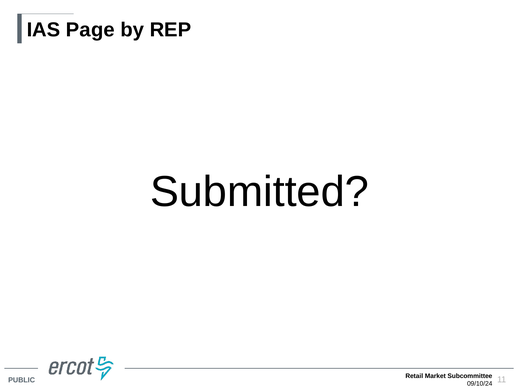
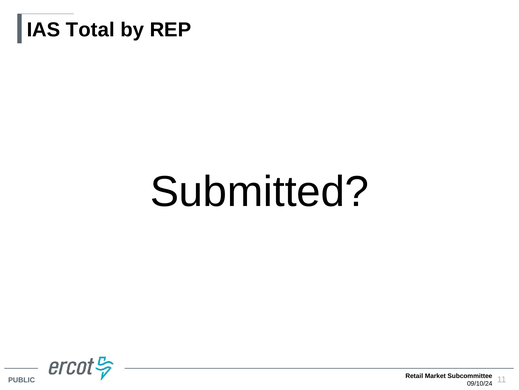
Page: Page -> Total
